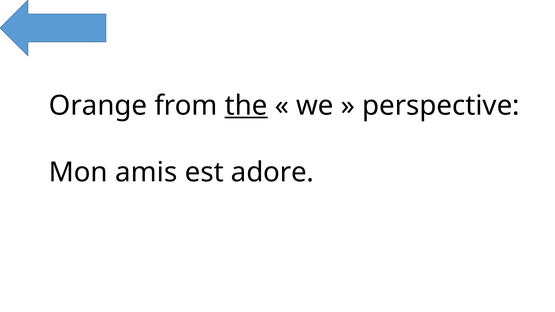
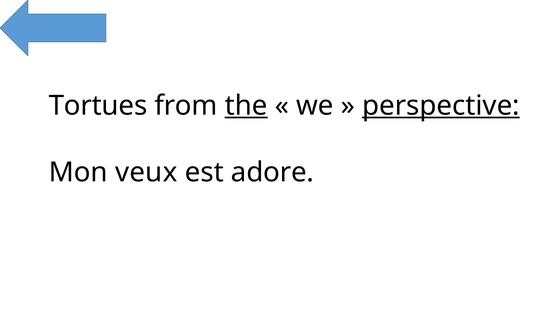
Orange: Orange -> Tortues
perspective underline: none -> present
amis: amis -> veux
